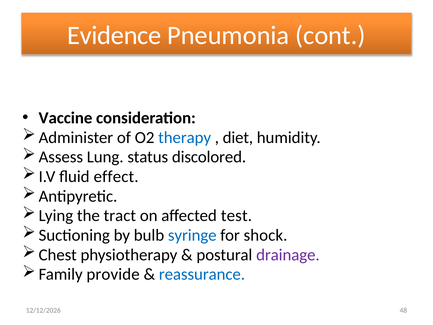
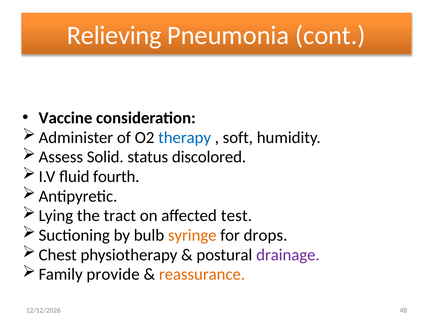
Evidence: Evidence -> Relieving
diet: diet -> soft
Lung: Lung -> Solid
effect: effect -> fourth
syringe colour: blue -> orange
shock: shock -> drops
reassurance colour: blue -> orange
